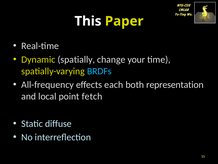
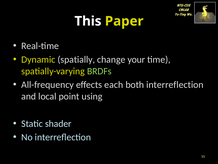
BRDFs colour: light blue -> light green
both representation: representation -> interreflection
fetch: fetch -> using
diffuse: diffuse -> shader
